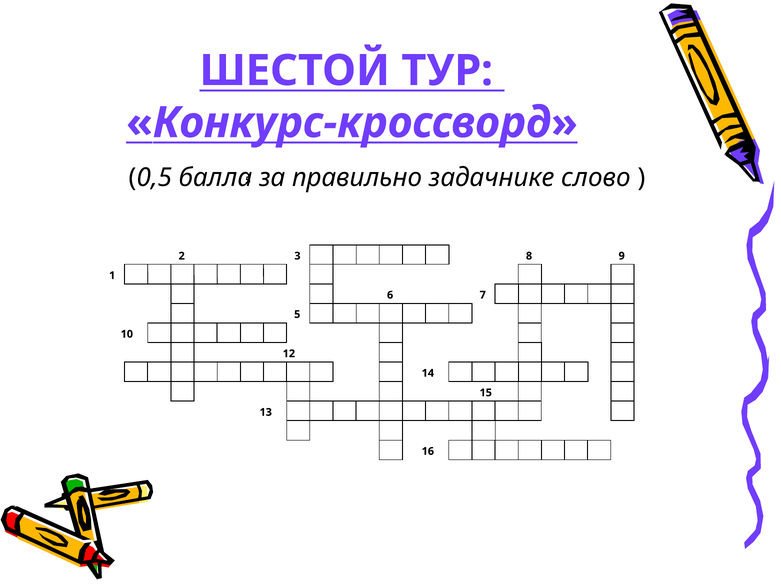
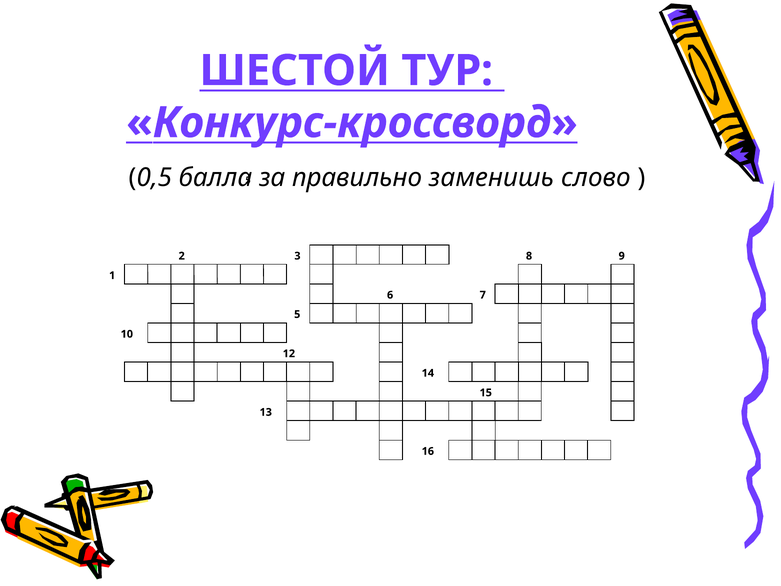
задачнике: задачнике -> заменишь
